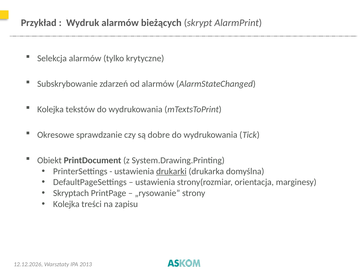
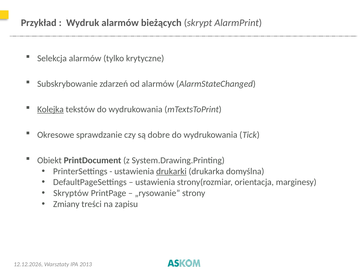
Kolejka at (50, 109) underline: none -> present
Skryptach: Skryptach -> Skryptów
Kolejka at (66, 204): Kolejka -> Zmiany
